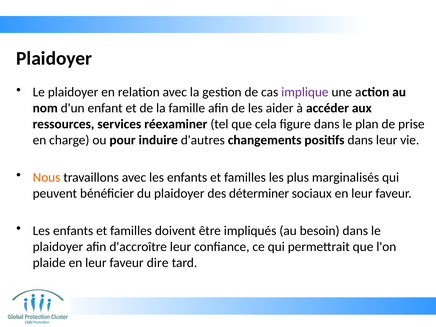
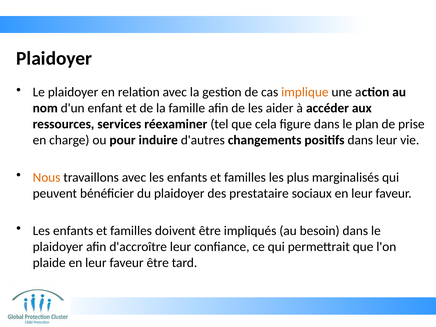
implique colour: purple -> orange
déterminer: déterminer -> prestataire
faveur dire: dire -> être
